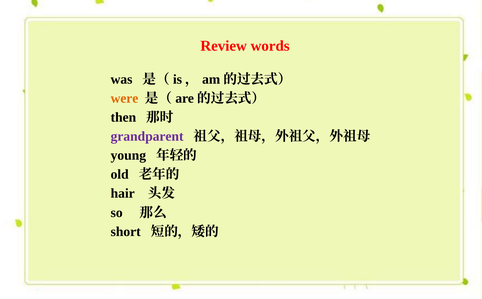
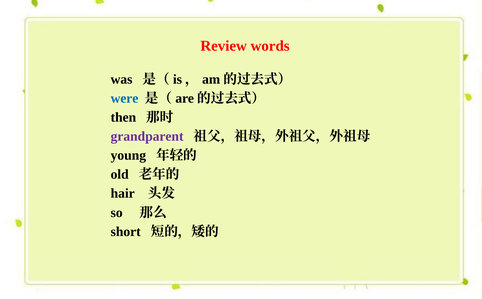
were colour: orange -> blue
